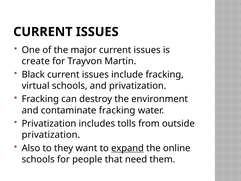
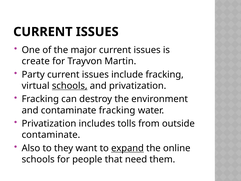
Black: Black -> Party
schools at (70, 86) underline: none -> present
privatization at (51, 135): privatization -> contaminate
